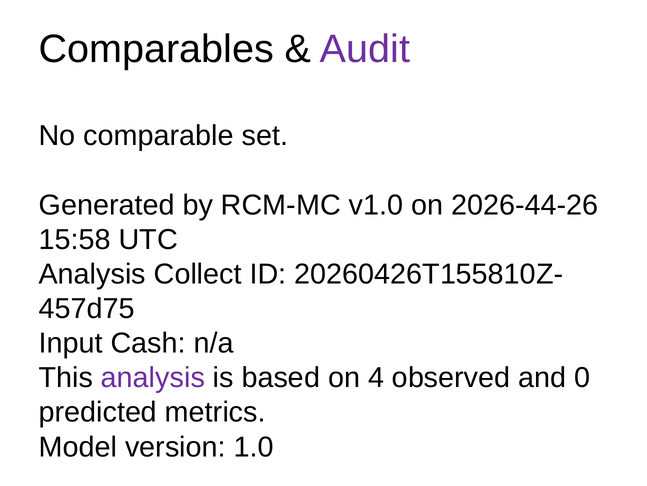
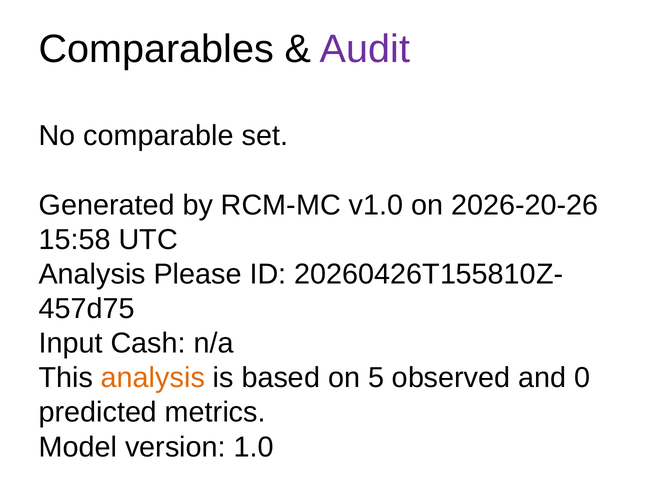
2026-44-26: 2026-44-26 -> 2026-20-26
Collect: Collect -> Please
analysis at (153, 377) colour: purple -> orange
4: 4 -> 5
